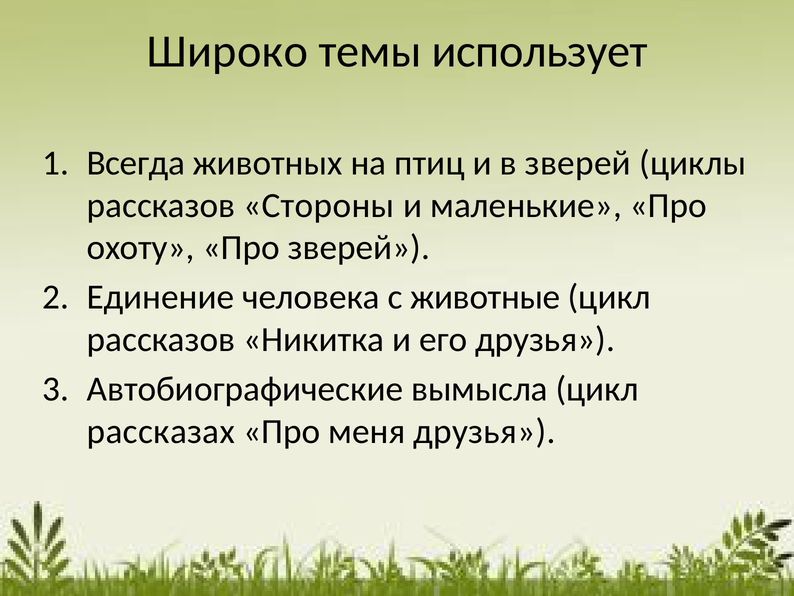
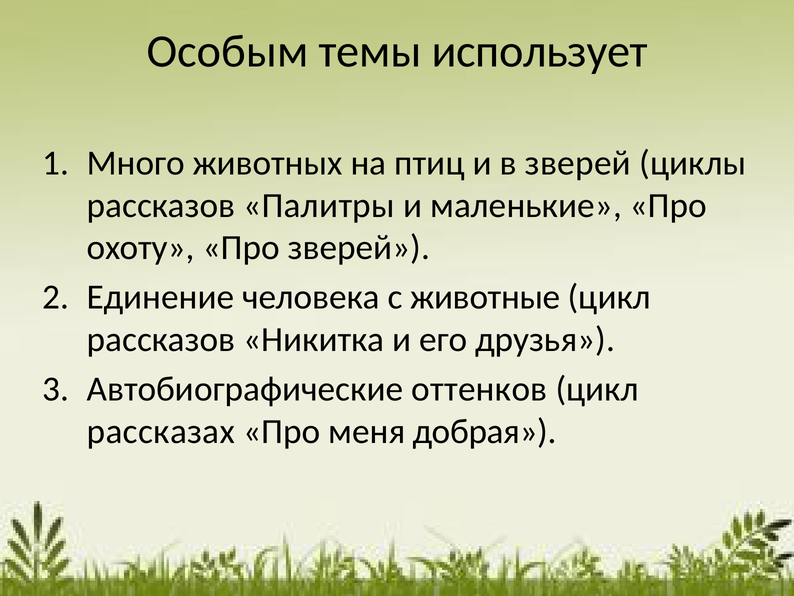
Широко: Широко -> Особым
Всегда: Всегда -> Много
Стороны: Стороны -> Палитры
вымысла: вымысла -> оттенков
меня друзья: друзья -> добрая
